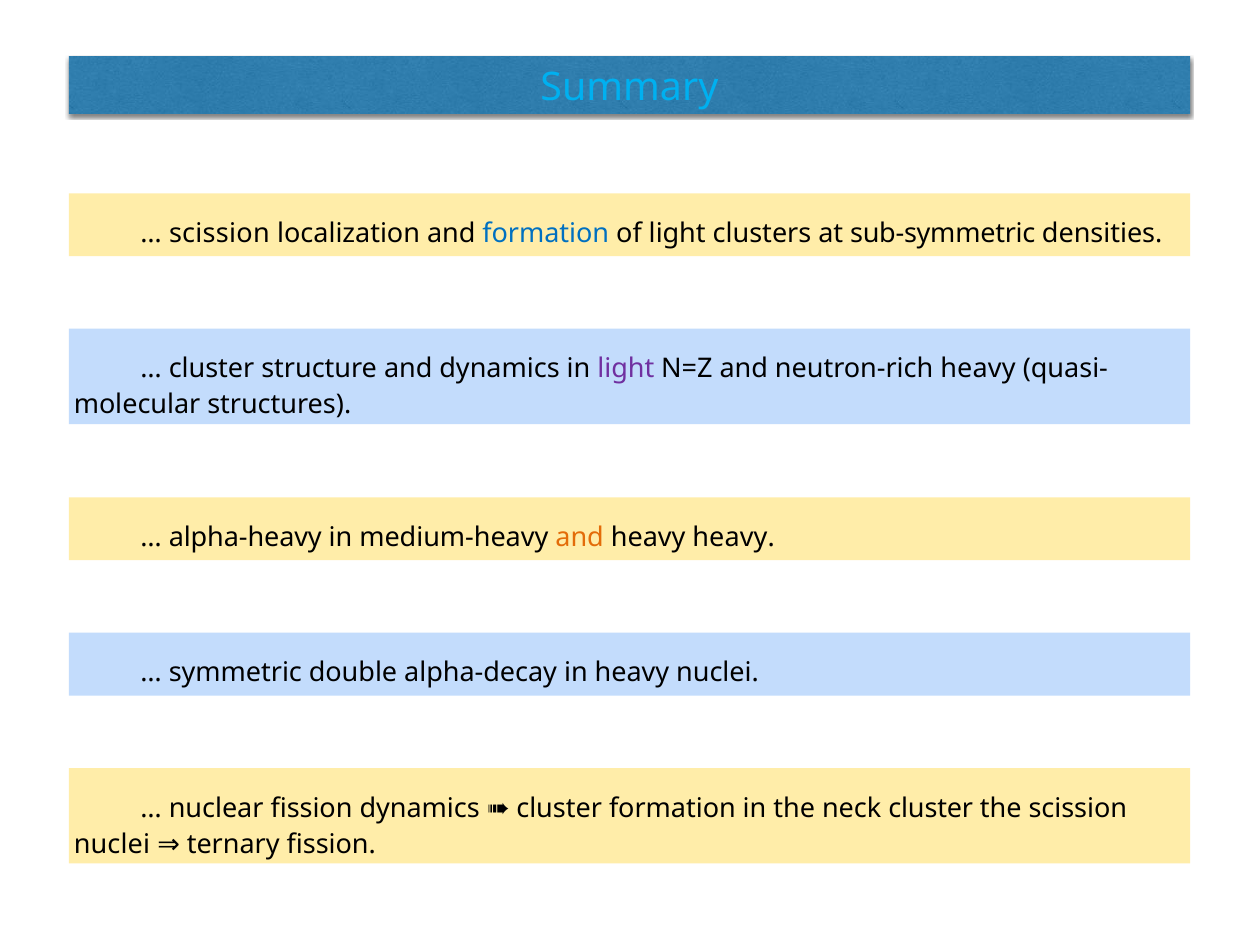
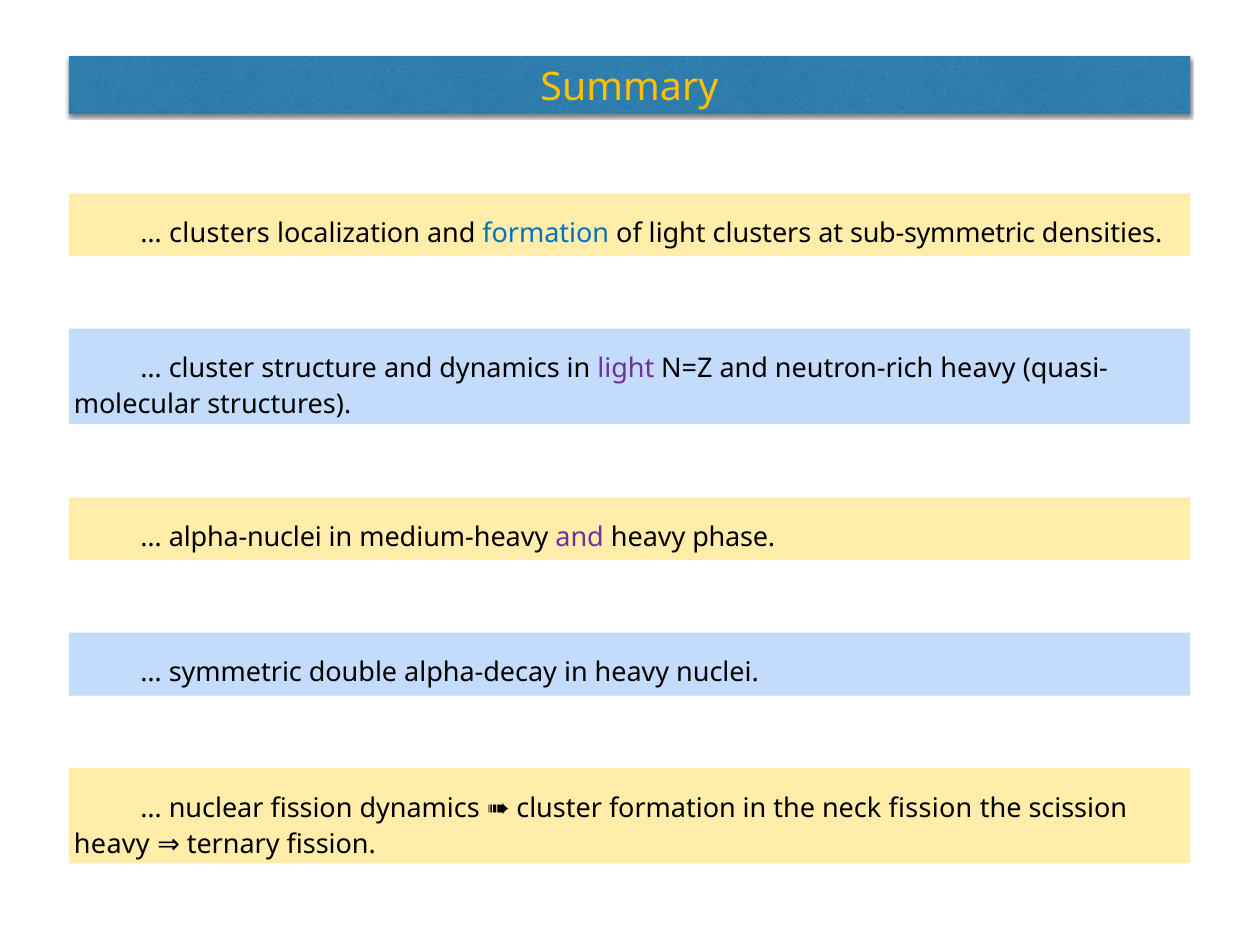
Summary colour: light blue -> yellow
scission at (219, 234): scission -> clusters
alpha-heavy: alpha-heavy -> alpha-nuclei
and at (580, 538) colour: orange -> purple
heavy heavy: heavy -> phase
neck cluster: cluster -> fission
nuclei at (112, 845): nuclei -> heavy
